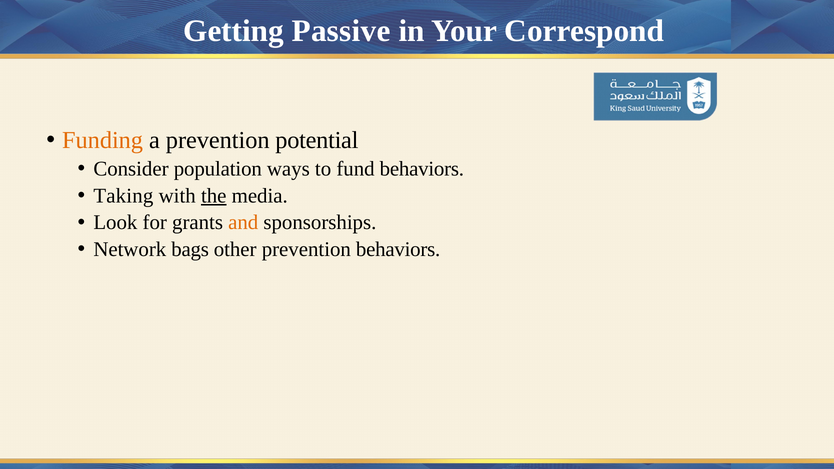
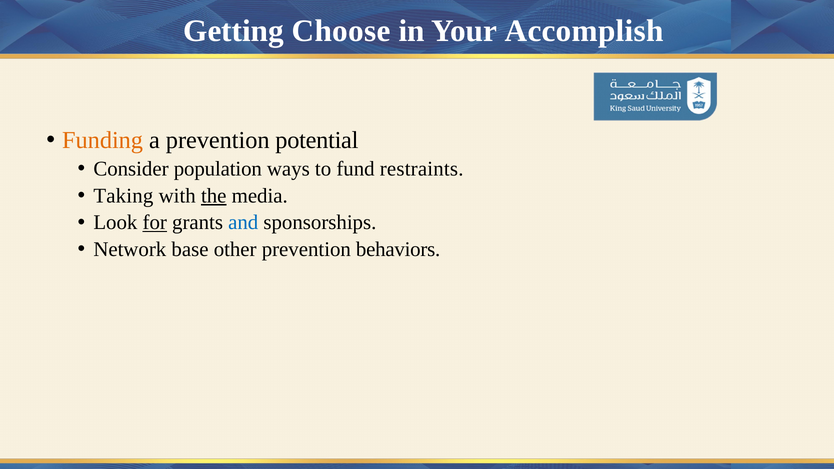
Passive: Passive -> Choose
Correspond: Correspond -> Accomplish
fund behaviors: behaviors -> restraints
for underline: none -> present
and colour: orange -> blue
bags: bags -> base
